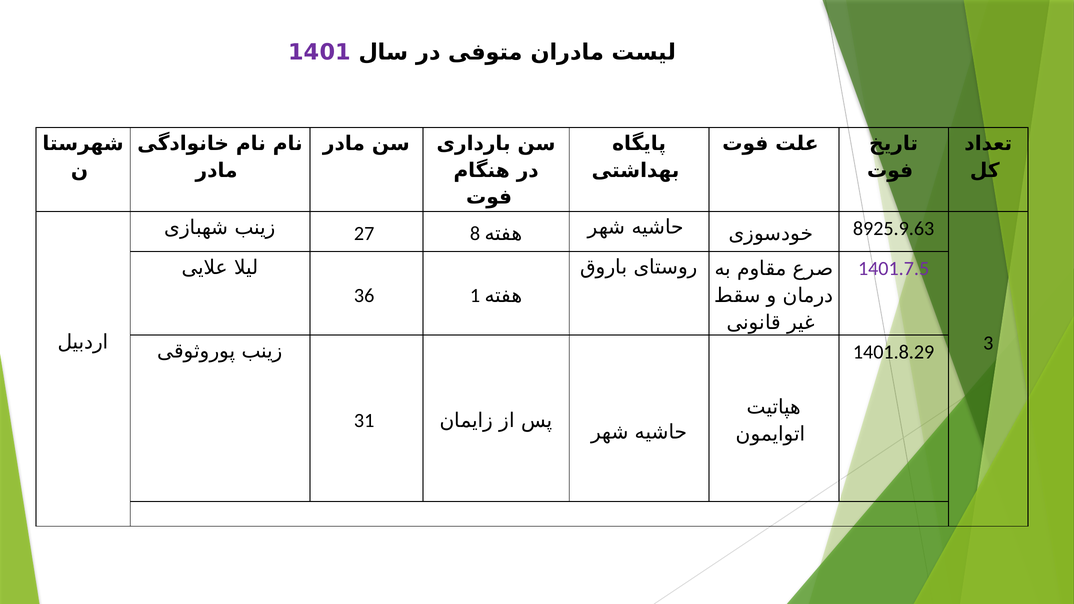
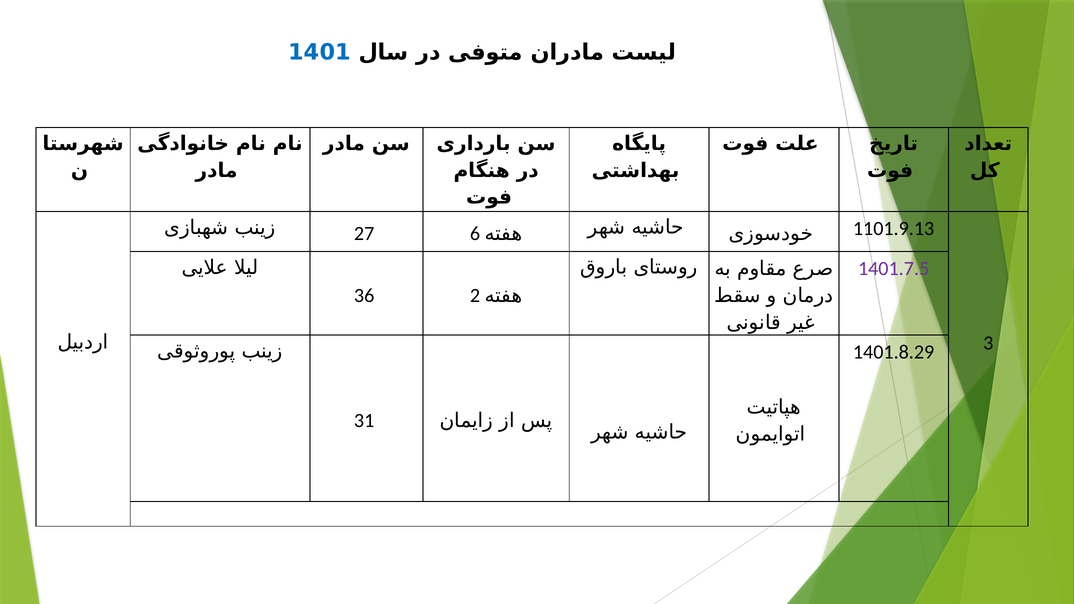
1401 colour: purple -> blue
8: 8 -> 6
8925.9.63: 8925.9.63 -> 1101.9.13
1: 1 -> 2
